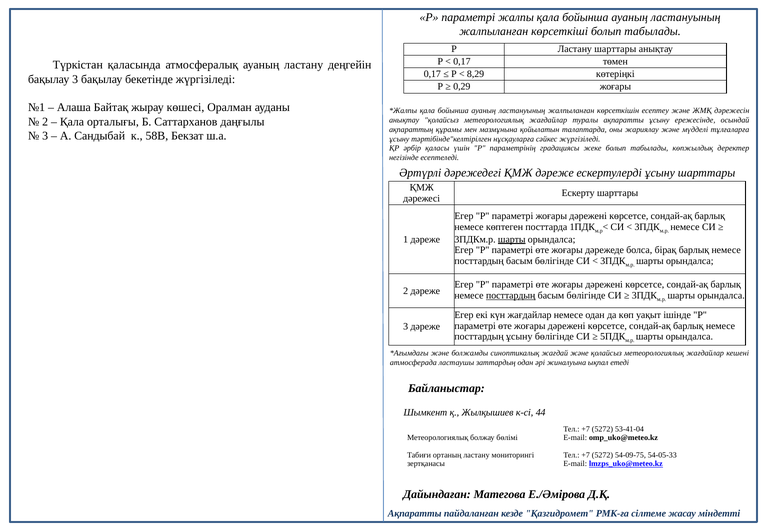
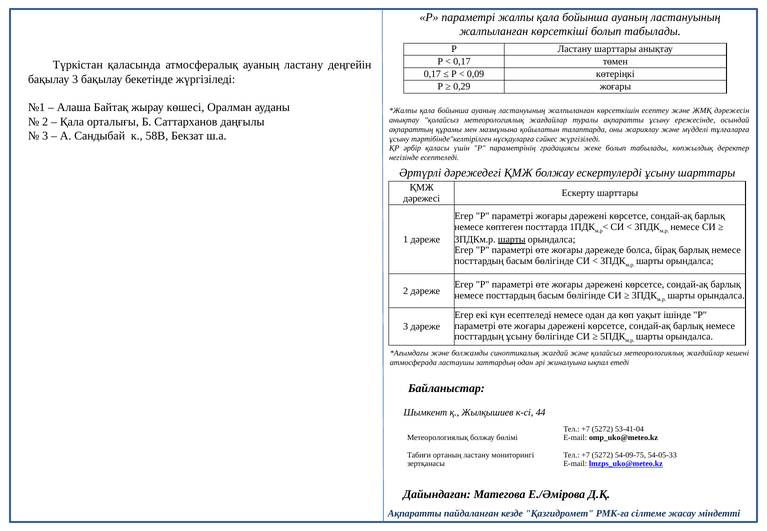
8,29: 8,29 -> 0,09
ҚМЖ дәреже: дәреже -> болжау
посттардың at (511, 295) underline: present -> none
күн жағдайлар: жағдайлар -> есептеледі
